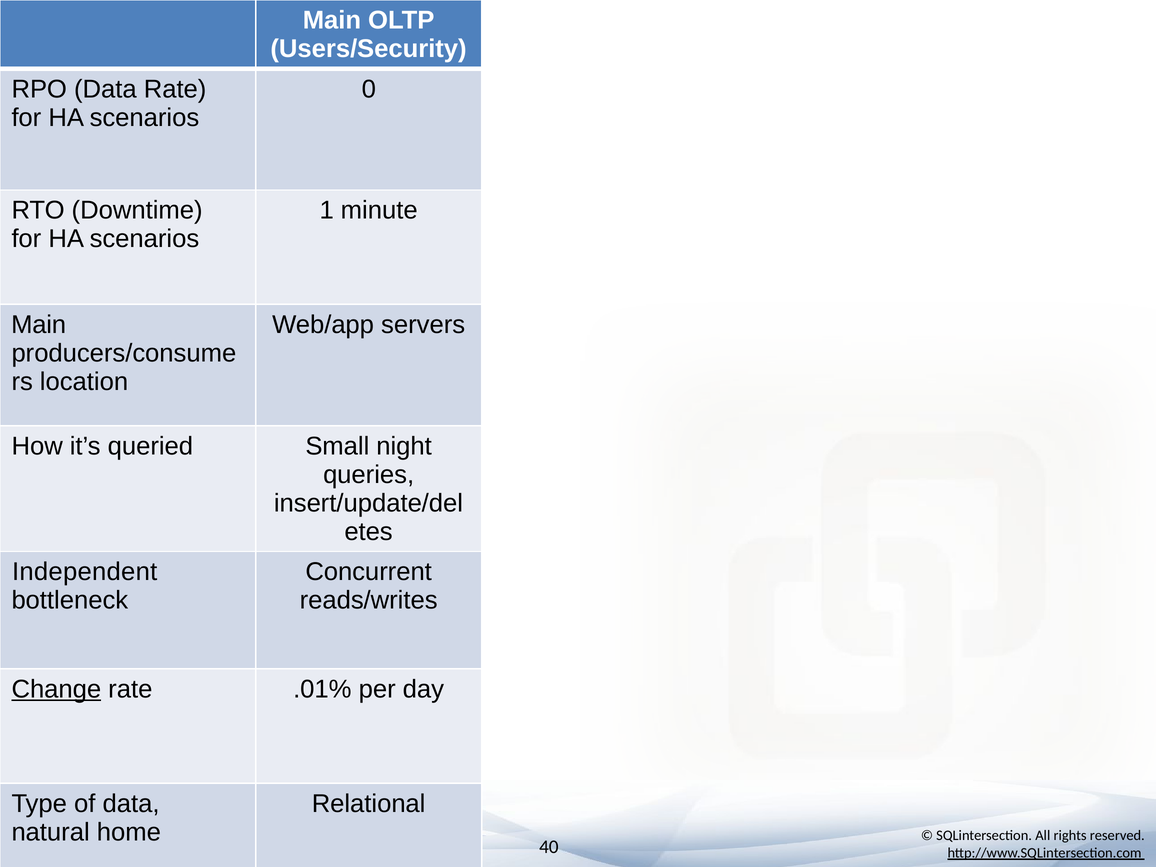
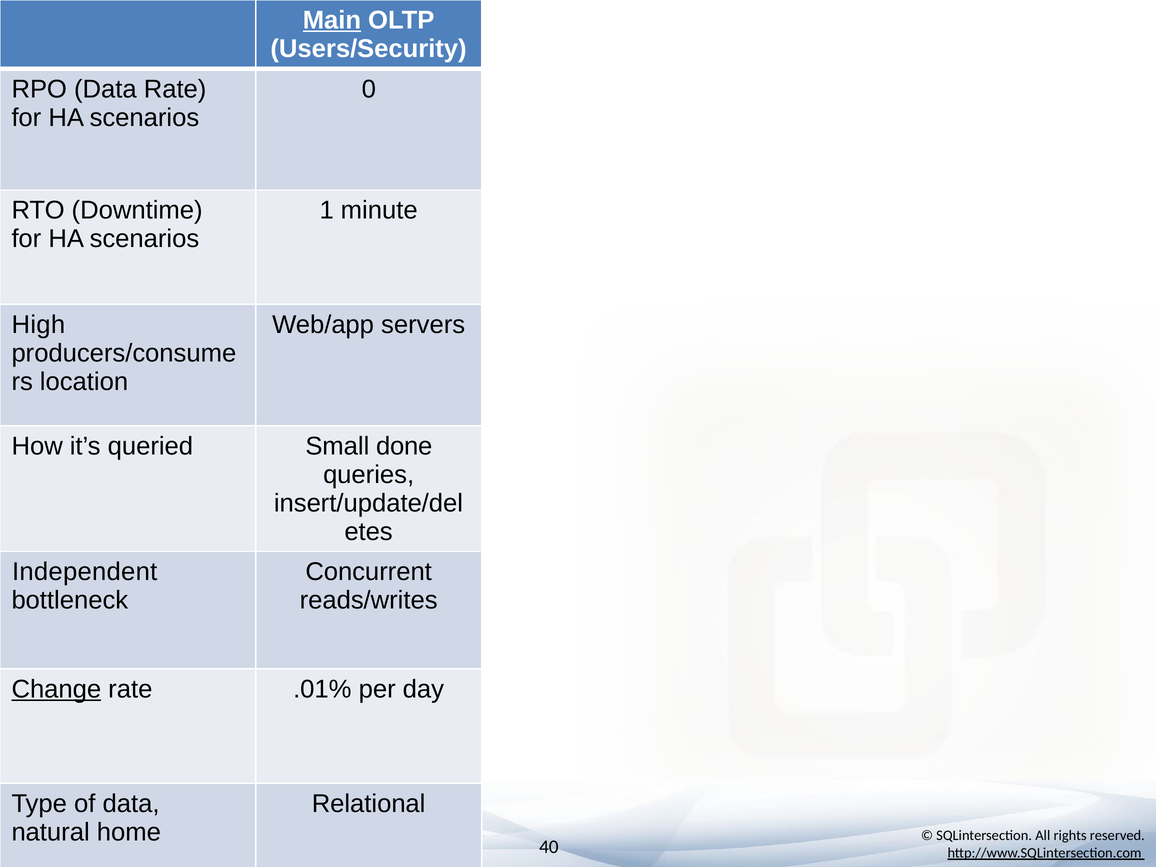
Main at (332, 20) underline: none -> present
Main at (39, 325): Main -> High
night: night -> done
